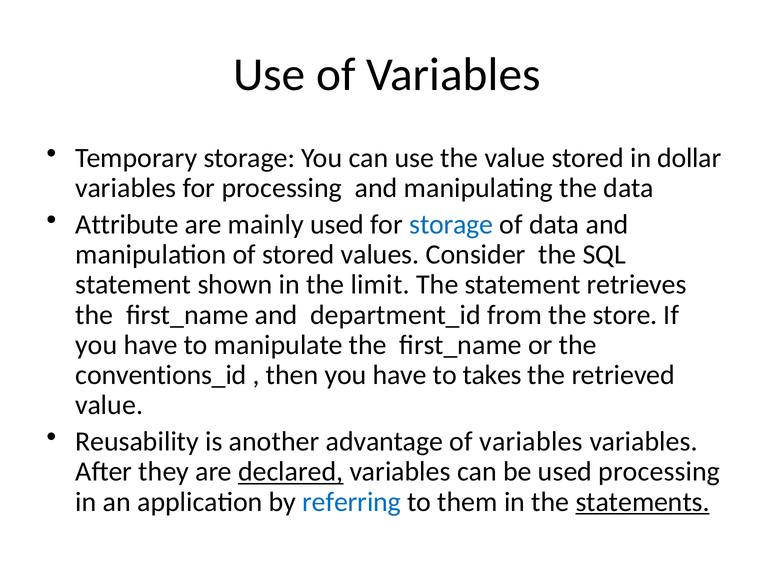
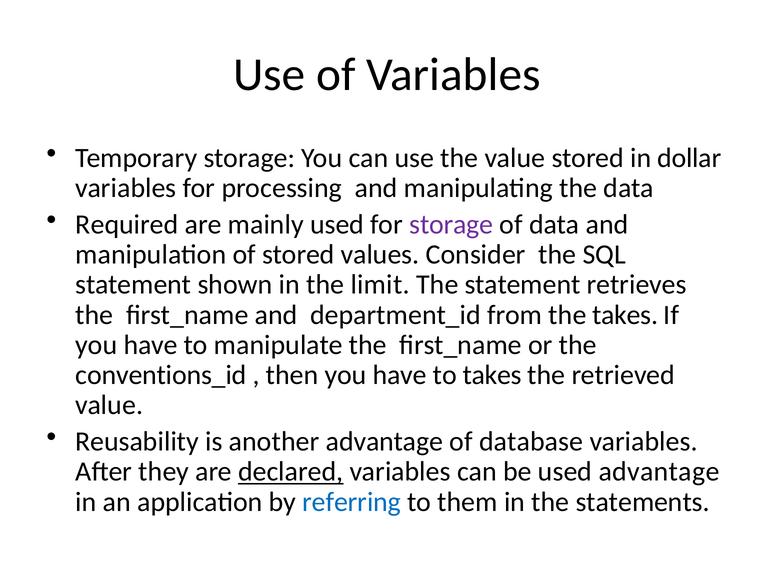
Attribute: Attribute -> Required
storage at (451, 225) colour: blue -> purple
the store: store -> takes
advantage of variables: variables -> database
used processing: processing -> advantage
statements underline: present -> none
